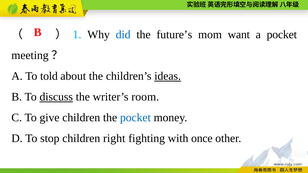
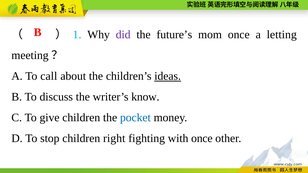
did colour: blue -> purple
mom want: want -> once
a pocket: pocket -> letting
told: told -> call
discuss underline: present -> none
room: room -> know
